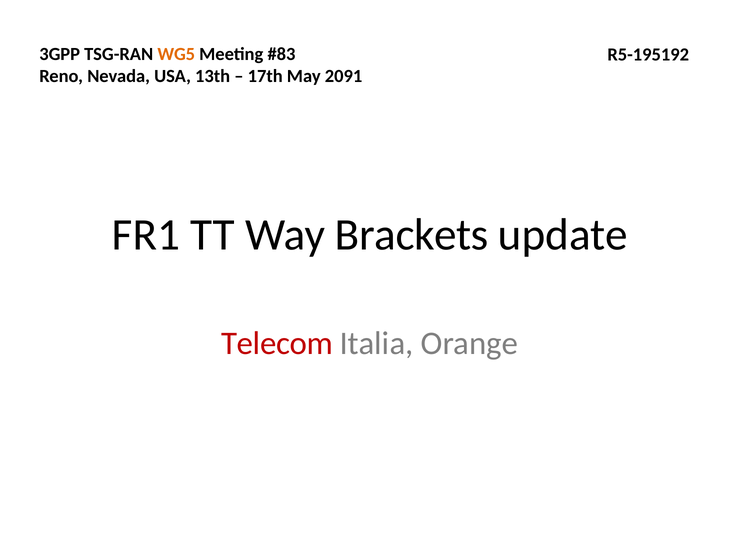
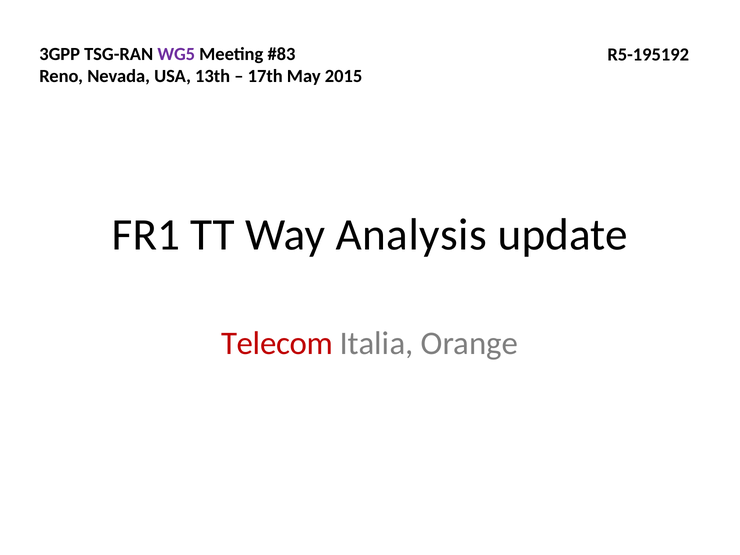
WG5 colour: orange -> purple
2091: 2091 -> 2015
Brackets: Brackets -> Analysis
